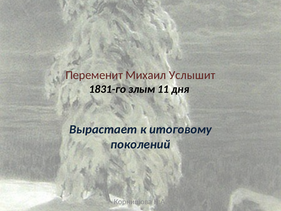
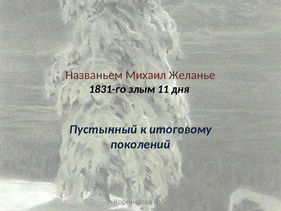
Переменит: Переменит -> Названьем
Услышит: Услышит -> Желанье
Вырастает: Вырастает -> Пустынный
